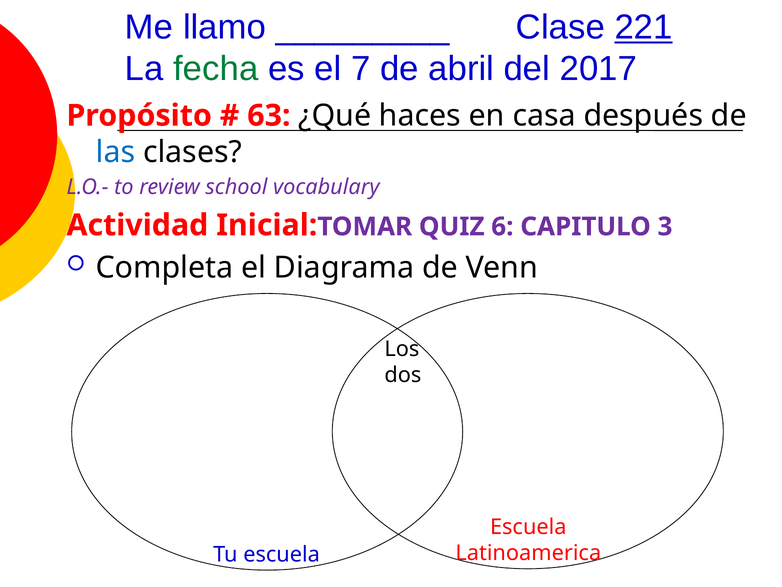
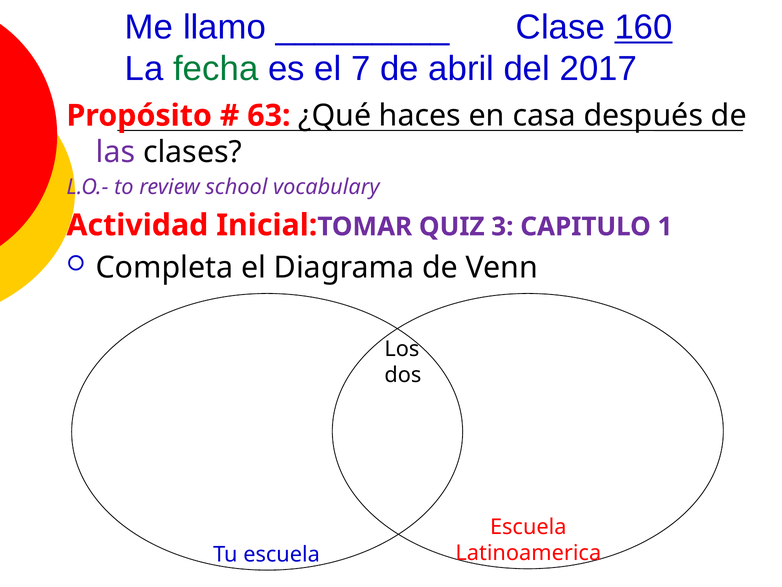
221: 221 -> 160
las colour: blue -> purple
6: 6 -> 3
3: 3 -> 1
